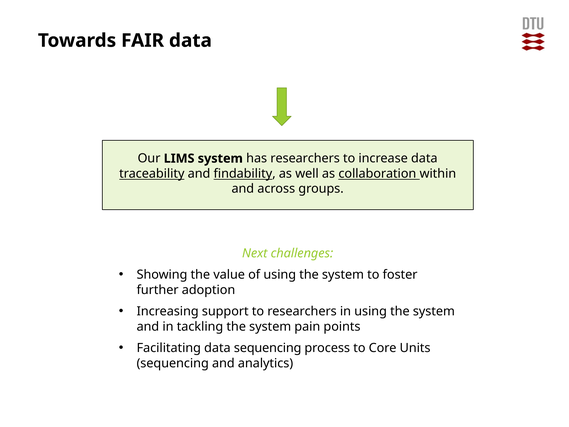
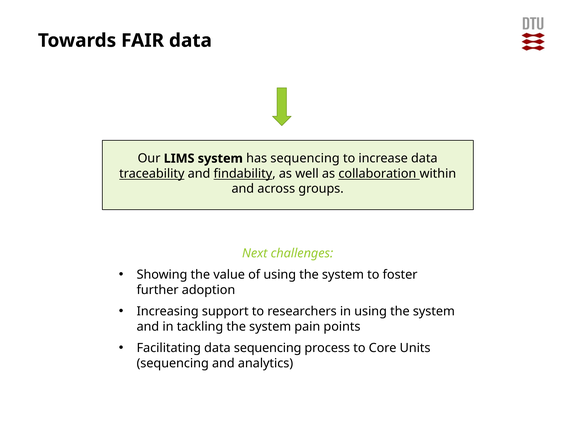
has researchers: researchers -> sequencing
